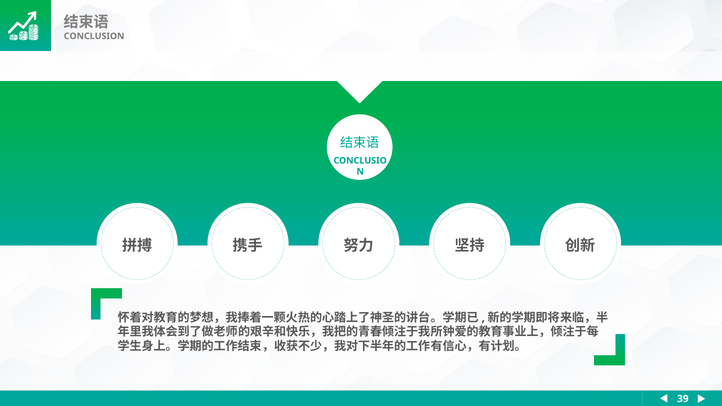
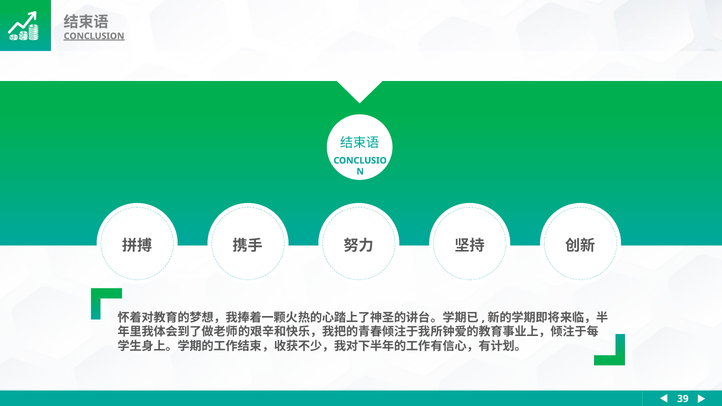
CONCLUSION underline: none -> present
